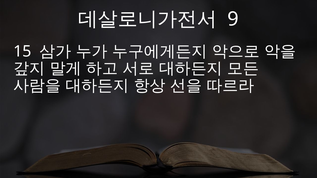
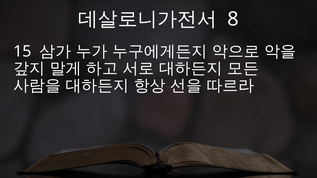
9: 9 -> 8
